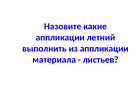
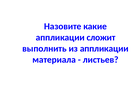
летний: летний -> сложит
